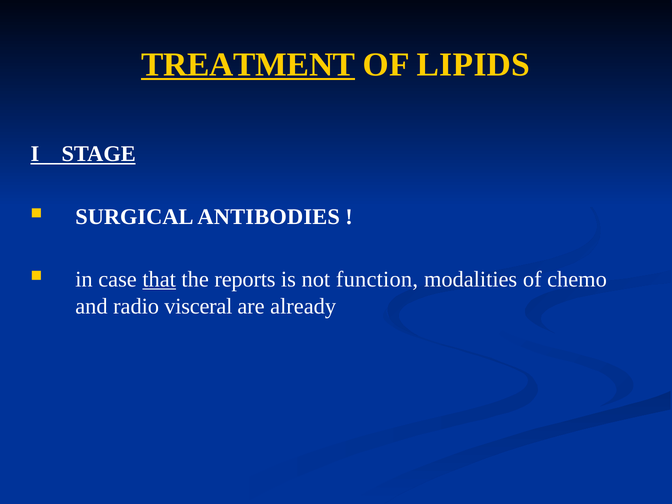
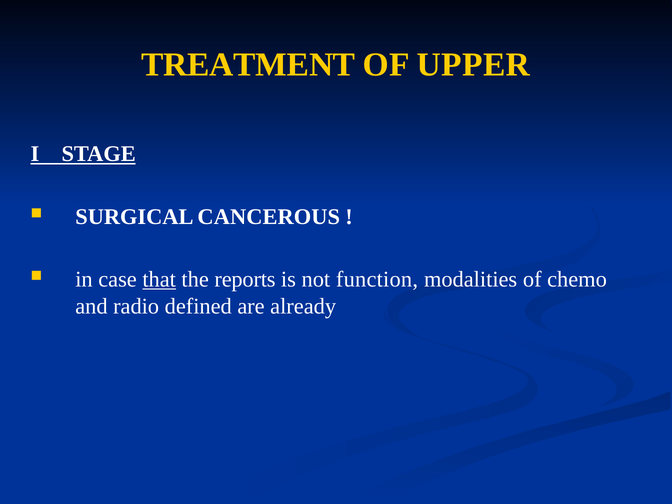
TREATMENT underline: present -> none
LIPIDS: LIPIDS -> UPPER
ANTIBODIES: ANTIBODIES -> CANCEROUS
visceral: visceral -> defined
